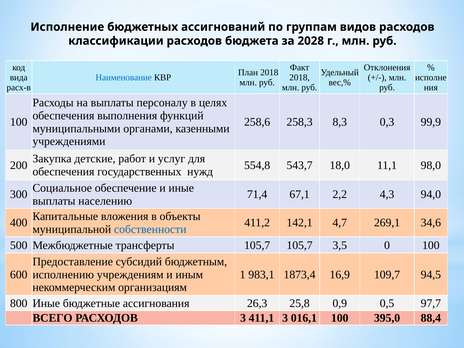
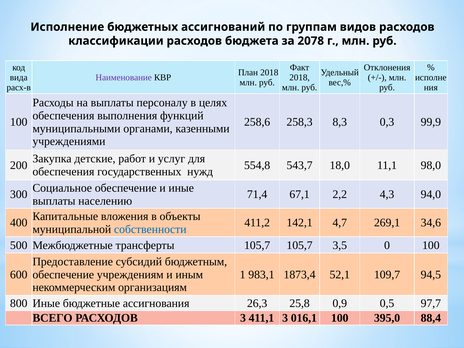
2028: 2028 -> 2078
Наименование colour: blue -> purple
исполнению at (63, 275): исполнению -> обеспечение
16,9: 16,9 -> 52,1
